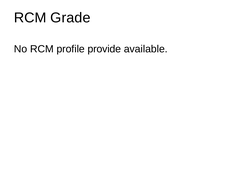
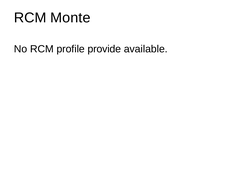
Grade: Grade -> Monte
